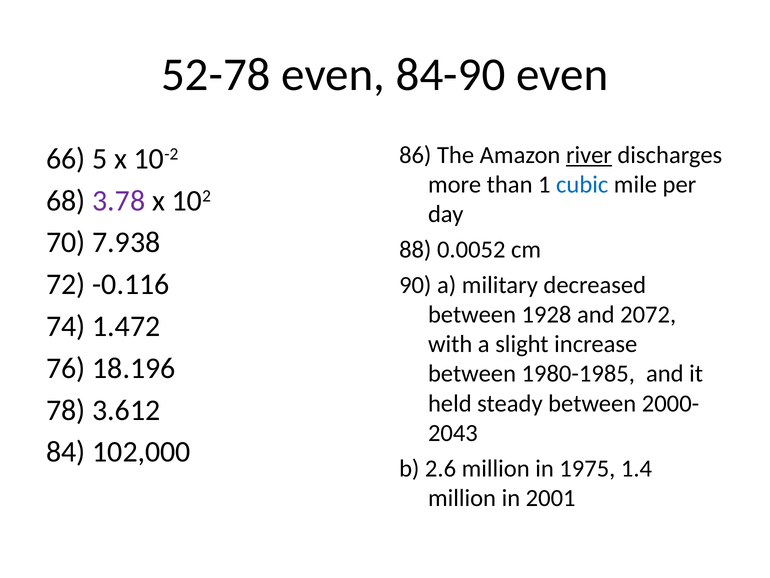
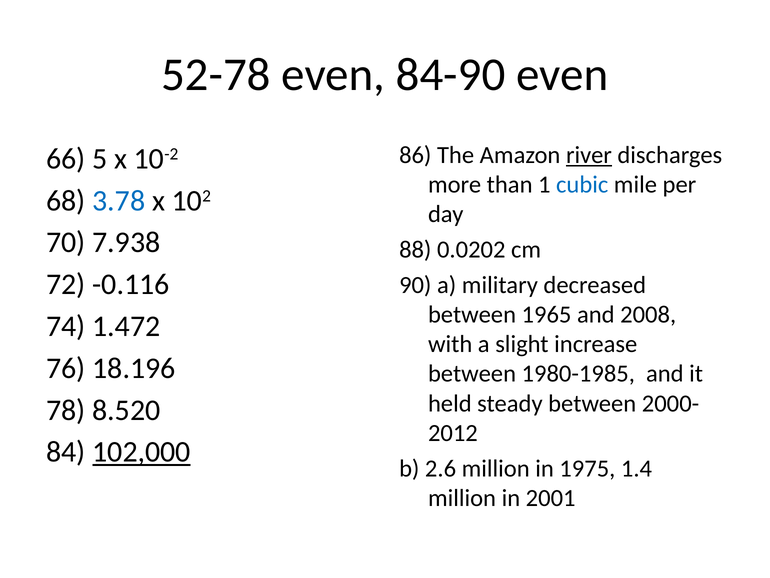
3.78 colour: purple -> blue
0.0052: 0.0052 -> 0.0202
1928: 1928 -> 1965
2072: 2072 -> 2008
3.612: 3.612 -> 8.520
2043: 2043 -> 2012
102,000 underline: none -> present
